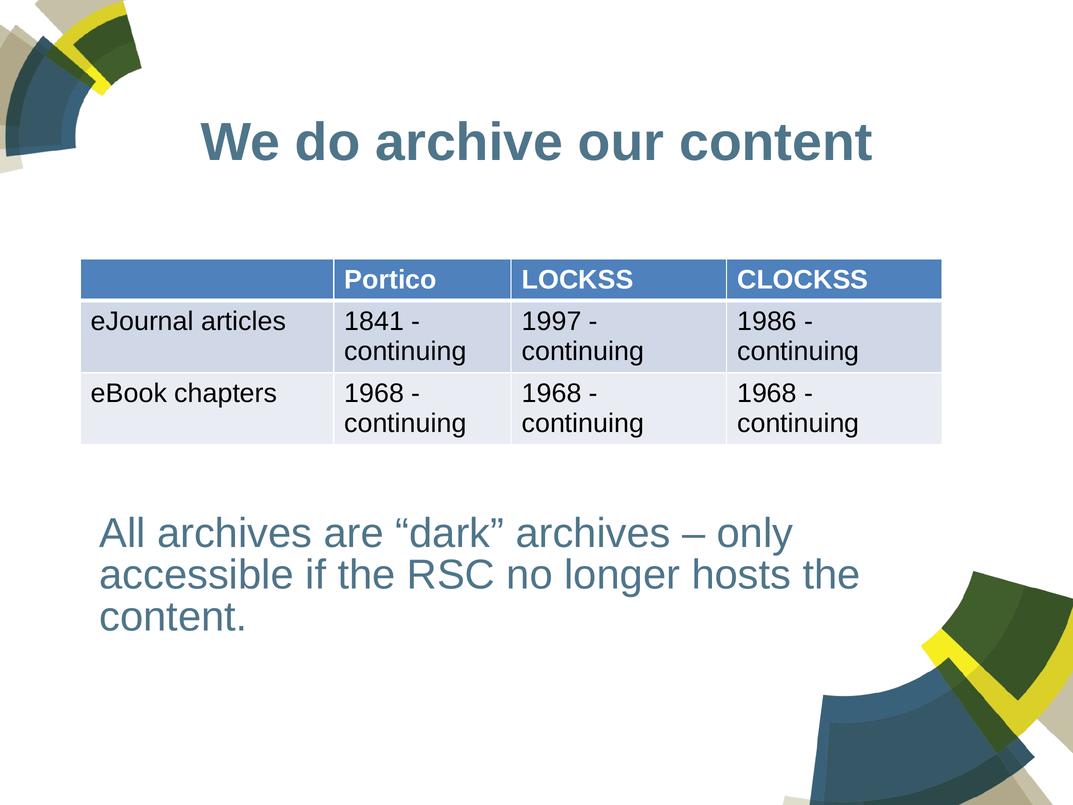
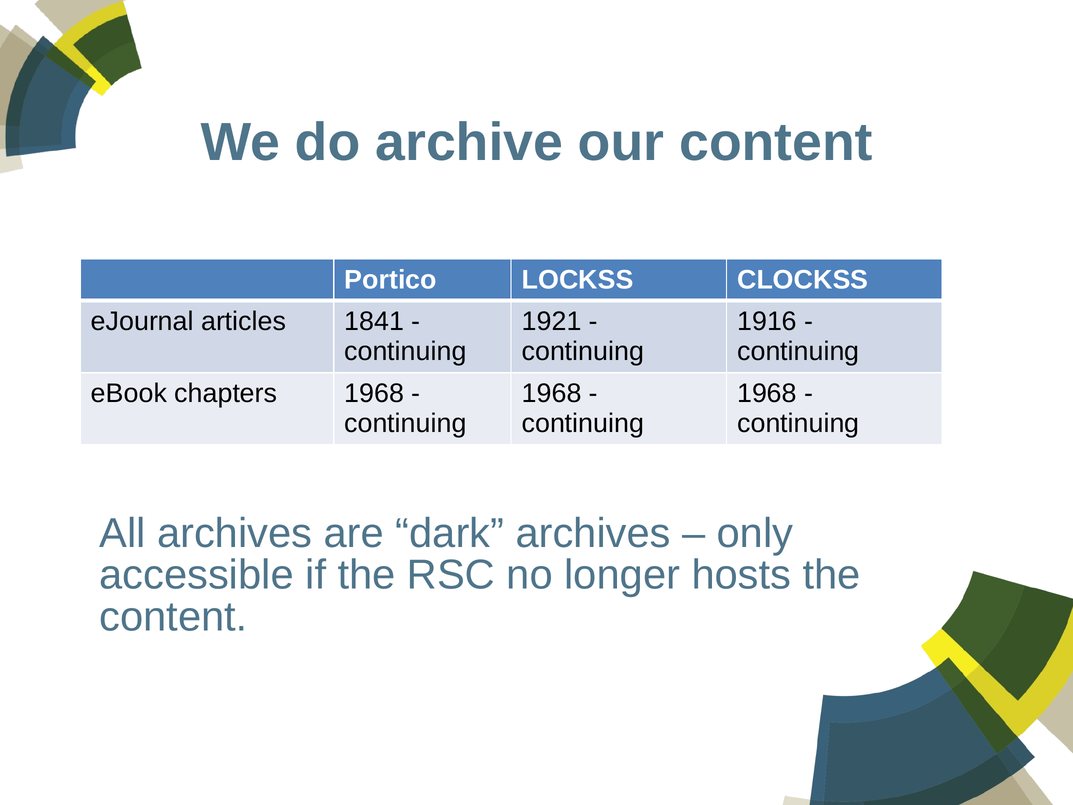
1997: 1997 -> 1921
1986: 1986 -> 1916
